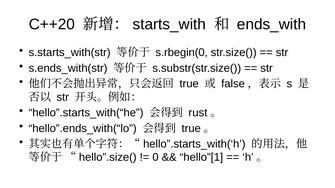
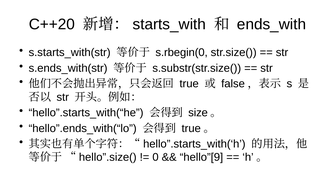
rust: rust -> size
hello”[1: hello”[1 -> hello”[9
